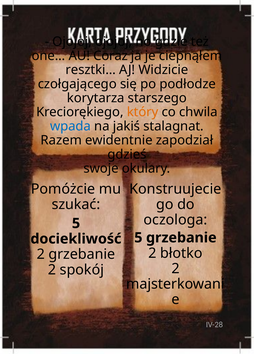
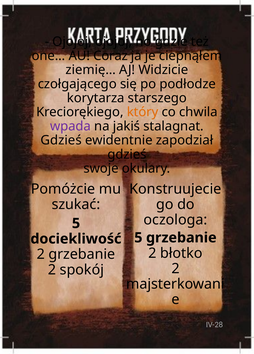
resztki…: resztki… -> ziemię…
wpada colour: blue -> purple
Razem at (61, 140): Razem -> Gdzieś
